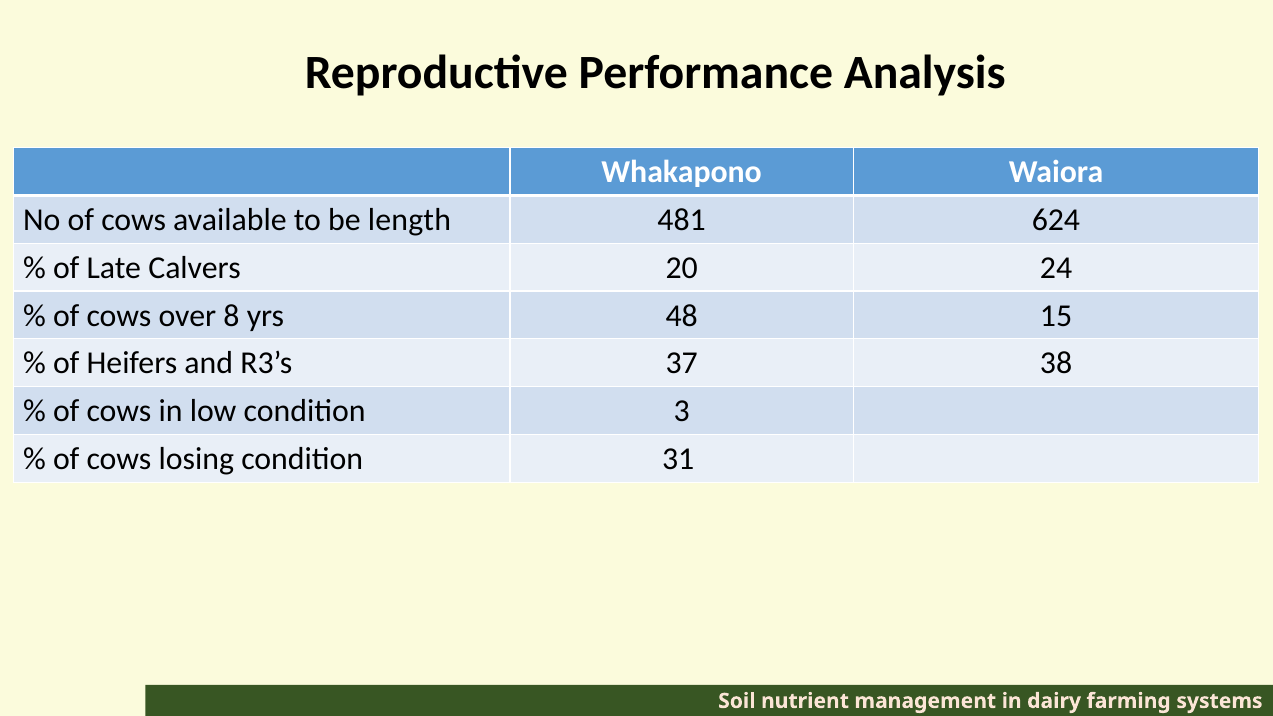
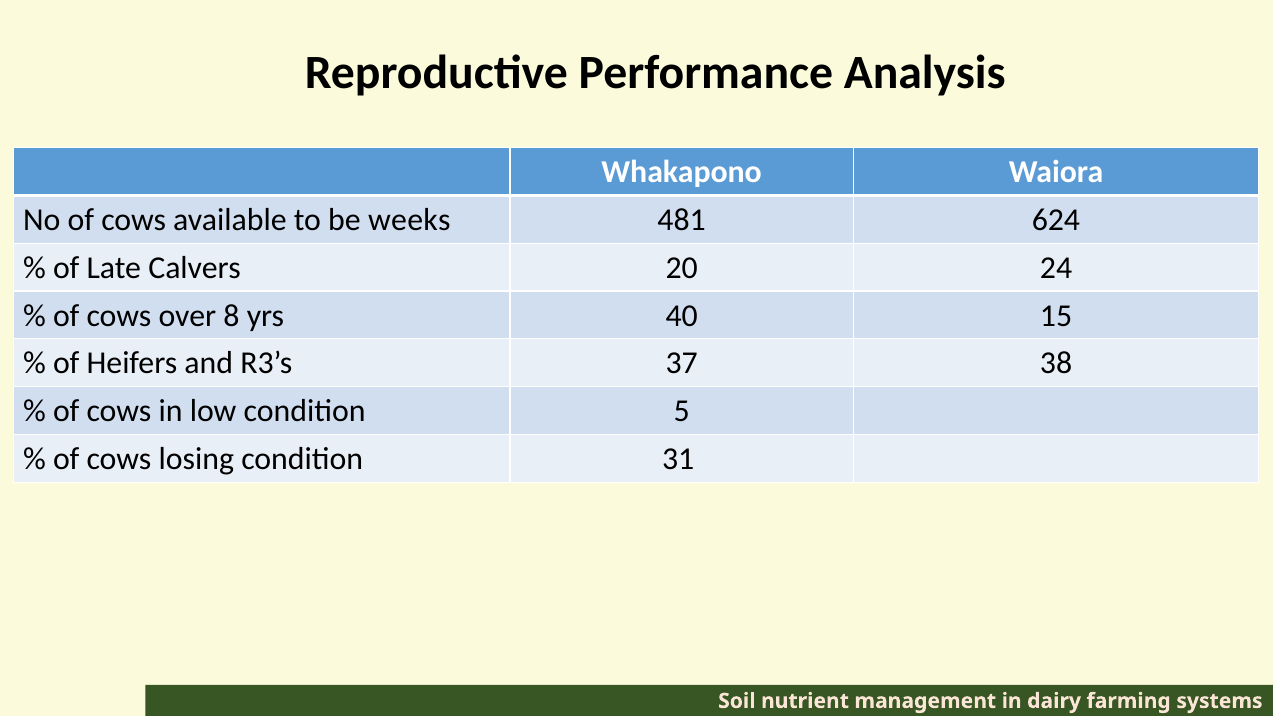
length: length -> weeks
48: 48 -> 40
3: 3 -> 5
